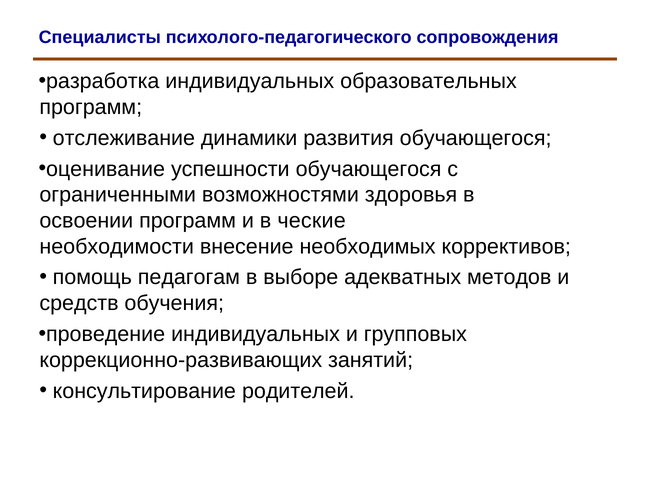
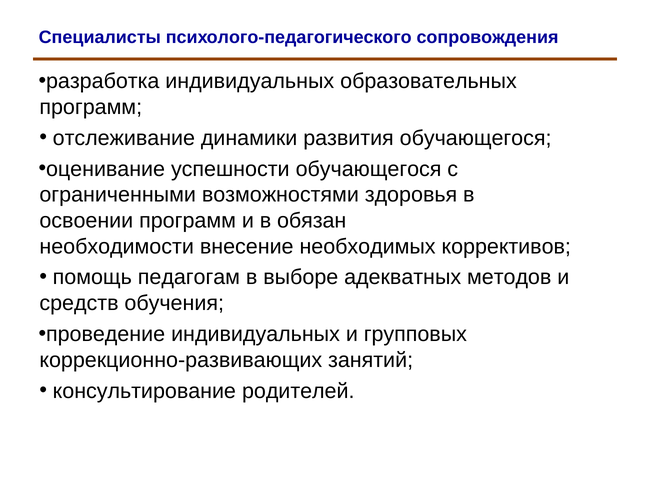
ческие: ческие -> обязан
